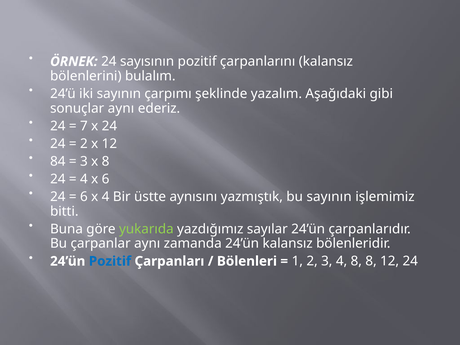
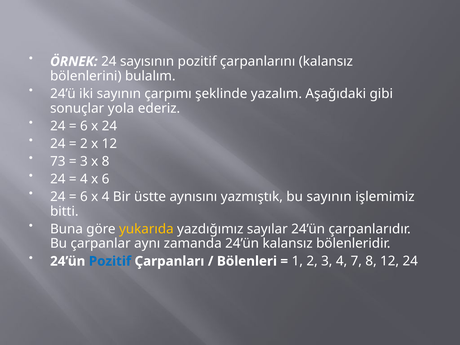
sonuçlar aynı: aynı -> yola
7 at (84, 126): 7 -> 6
84: 84 -> 73
yukarıda colour: light green -> yellow
4 8: 8 -> 7
